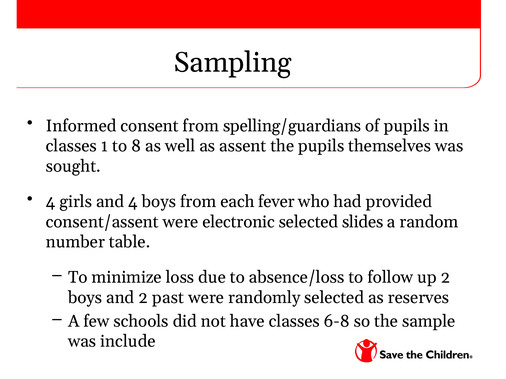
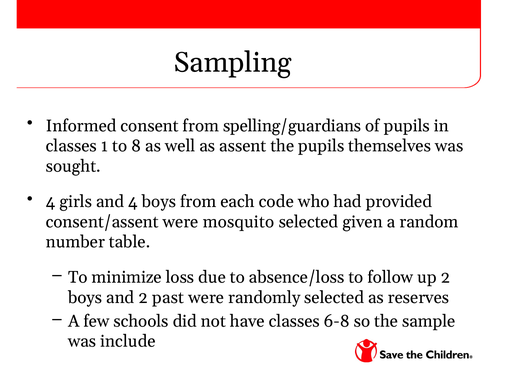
fever: fever -> code
electronic: electronic -> mosquito
slides: slides -> given
